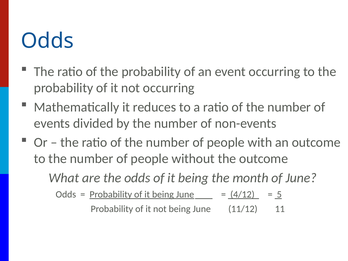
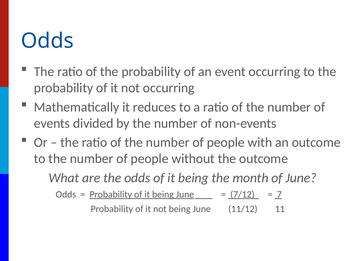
4/12: 4/12 -> 7/12
5: 5 -> 7
